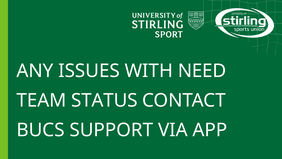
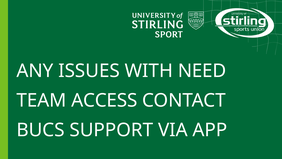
STATUS: STATUS -> ACCESS
